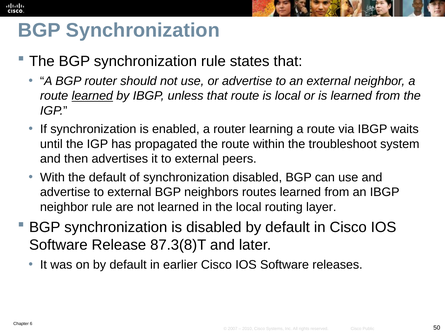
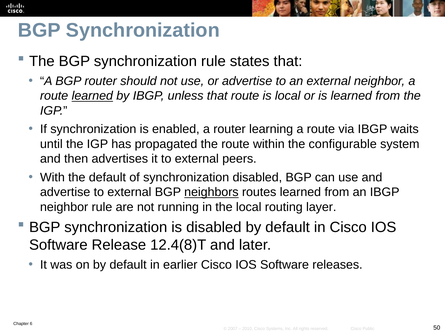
troubleshoot: troubleshoot -> configurable
neighbors underline: none -> present
not learned: learned -> running
87.3(8)T: 87.3(8)T -> 12.4(8)T
